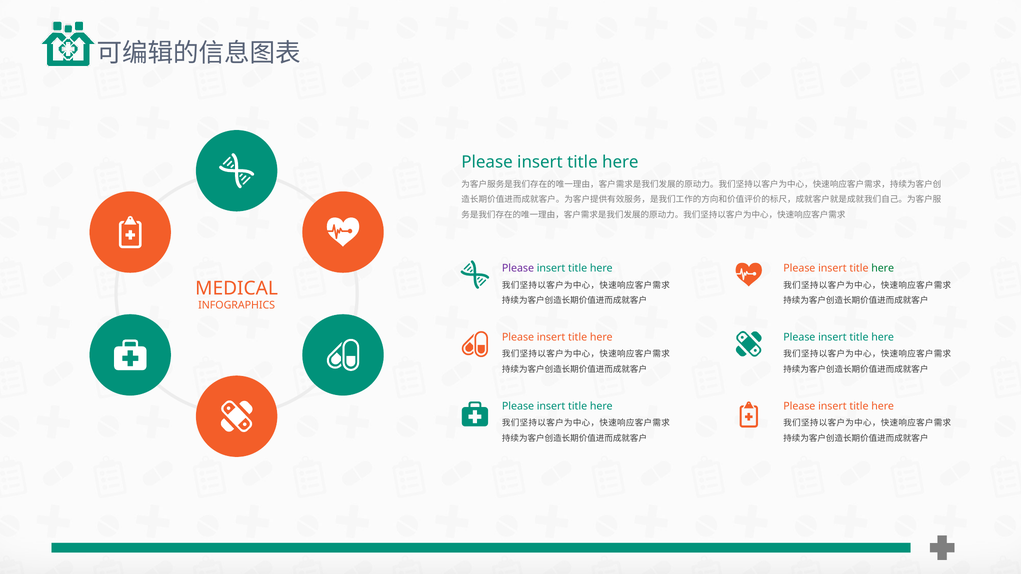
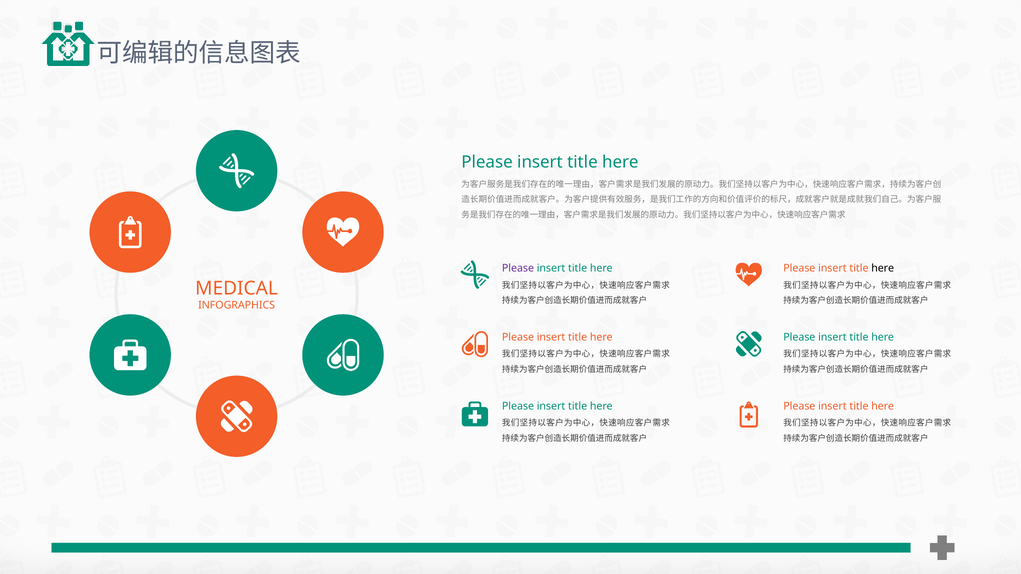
here at (883, 268) colour: green -> black
